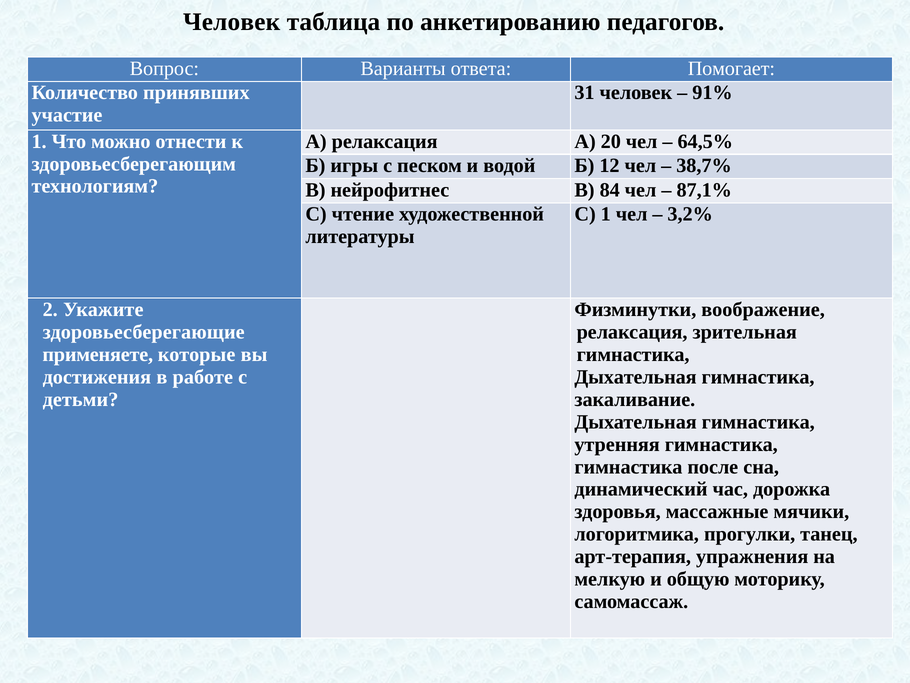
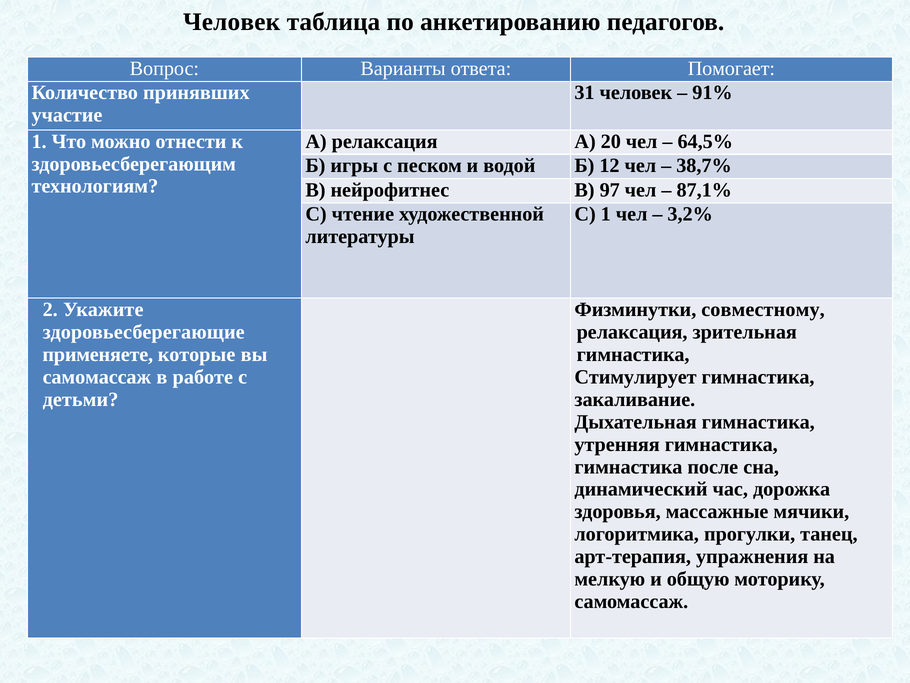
84: 84 -> 97
воображение: воображение -> совместному
достижения at (97, 377): достижения -> самомассаж
Дыхательная at (636, 377): Дыхательная -> Стимулирует
